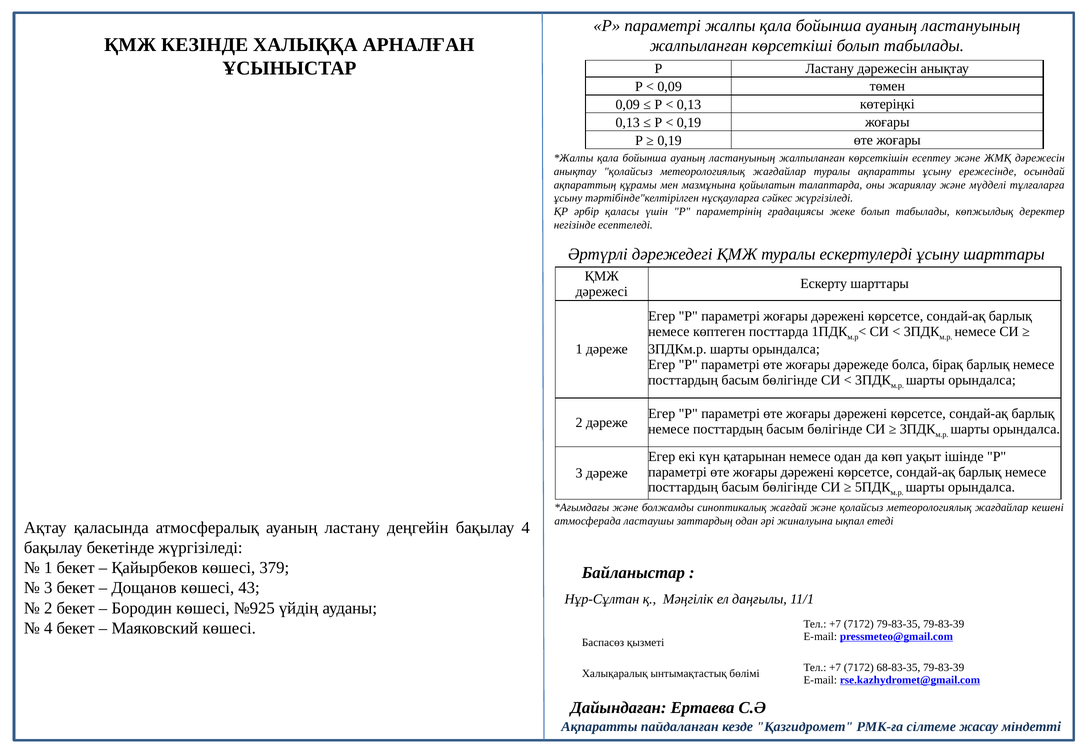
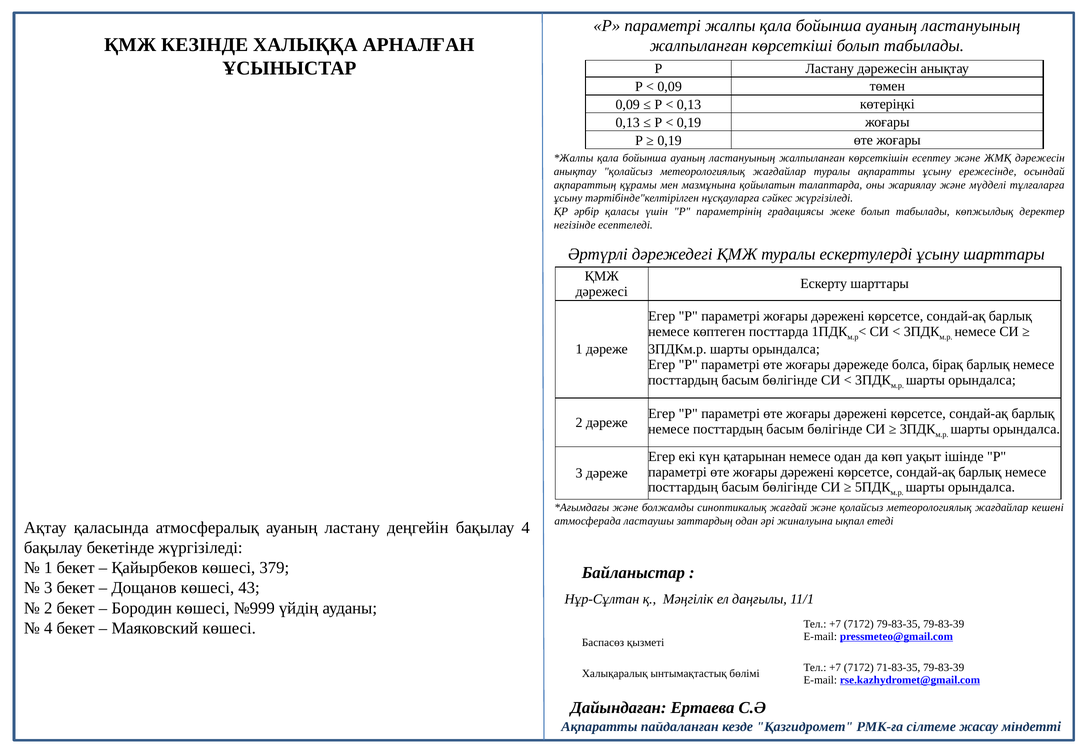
№925: №925 -> №999
68-83-35: 68-83-35 -> 71-83-35
